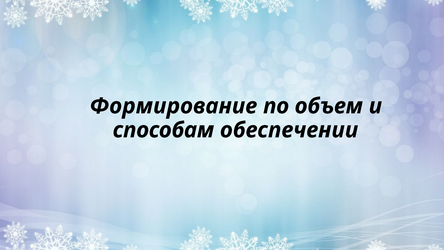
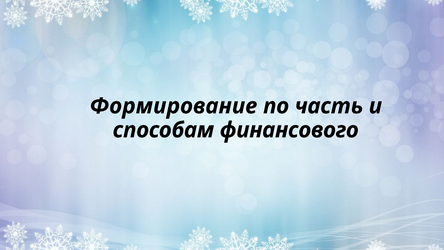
объем: объем -> часть
обеспечении: обеспечении -> финансового
